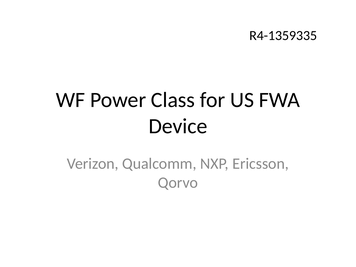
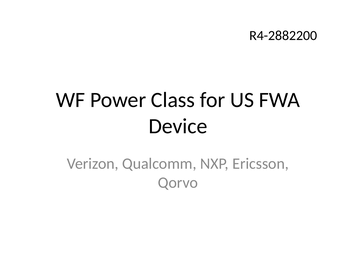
R4-1359335: R4-1359335 -> R4-2882200
